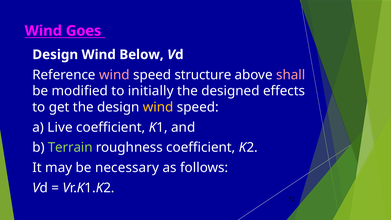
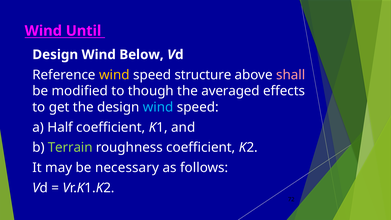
Goes: Goes -> Until
wind at (114, 75) colour: pink -> yellow
initially: initially -> though
designed: designed -> averaged
wind at (158, 107) colour: yellow -> light blue
Live: Live -> Half
